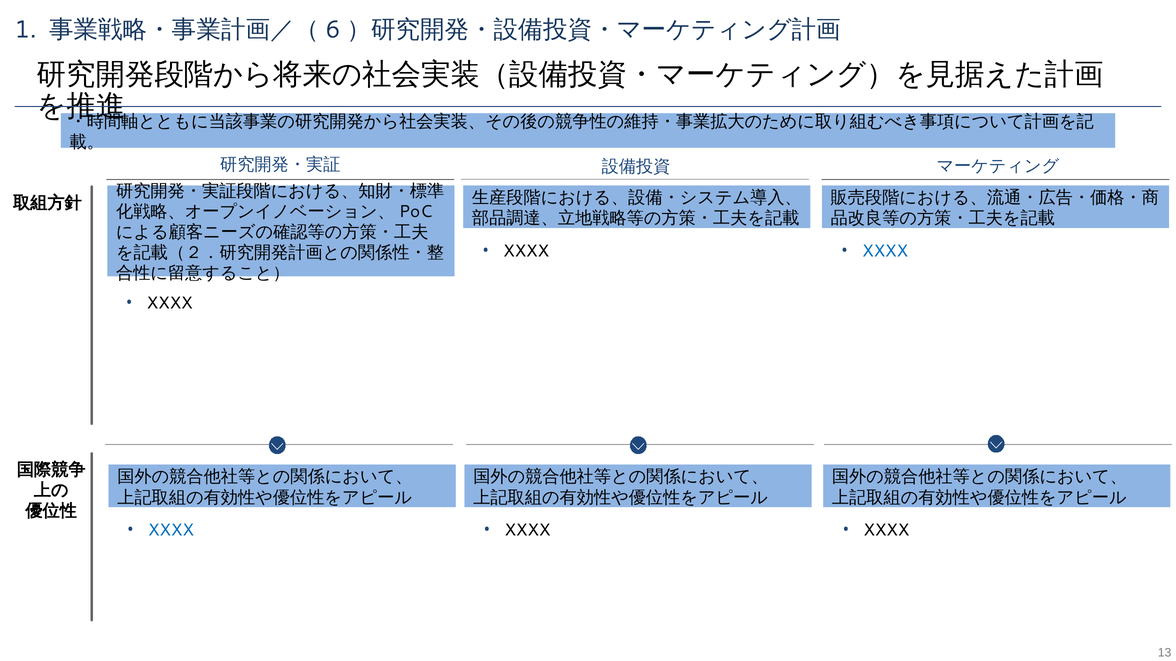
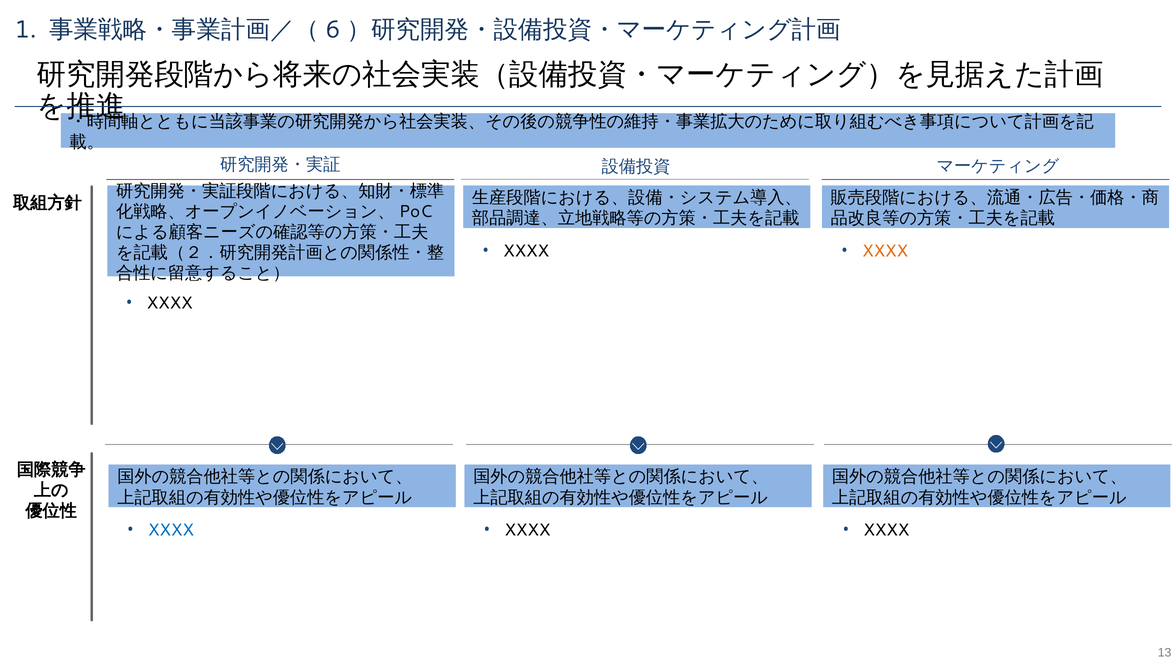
XXXX at (885, 251) colour: blue -> orange
